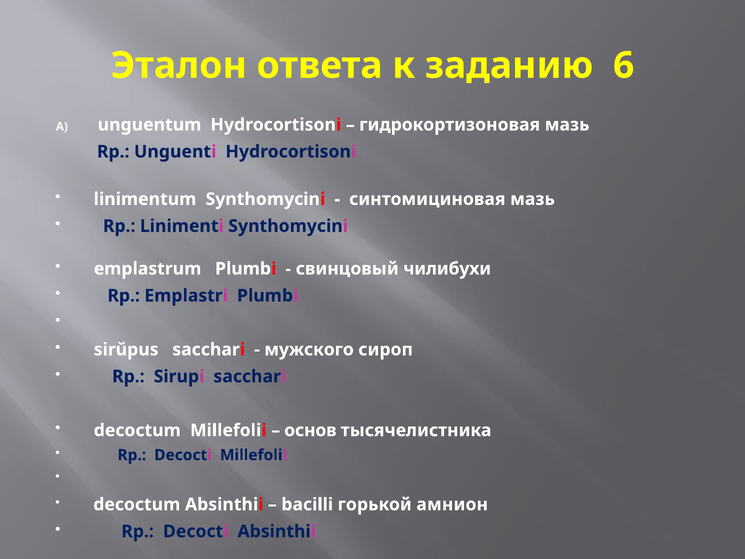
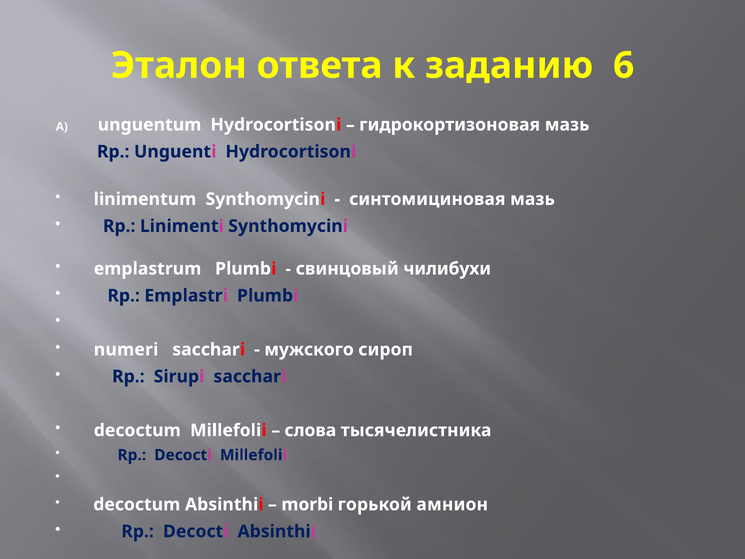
sirŭpus: sirŭpus -> numeri
основ: основ -> слова
bacilli: bacilli -> morbi
